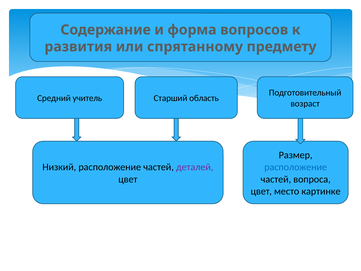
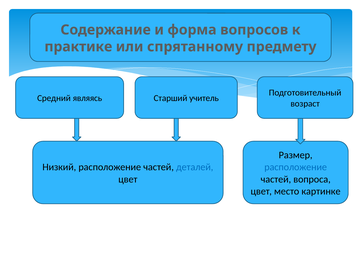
развития: развития -> практике
учитель: учитель -> являясь
область: область -> учитель
деталей colour: purple -> blue
